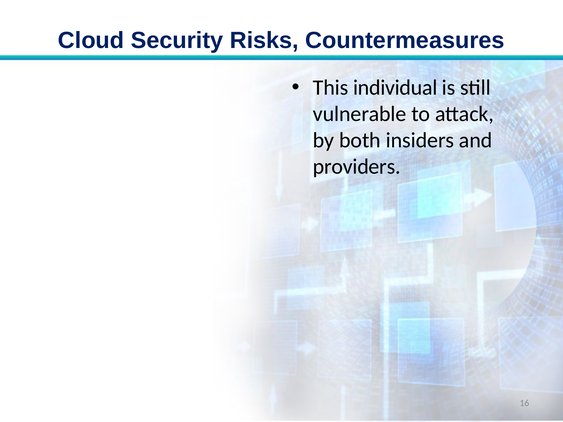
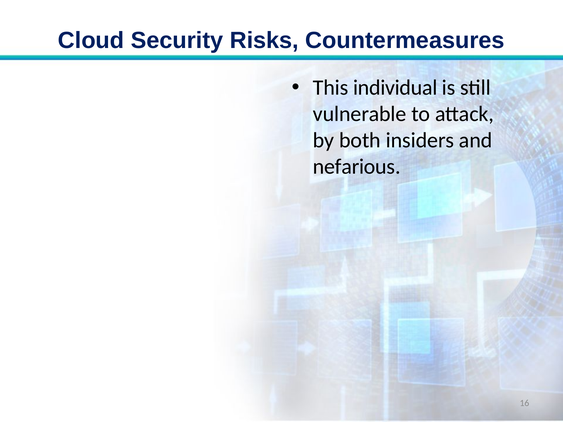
providers: providers -> nefarious
